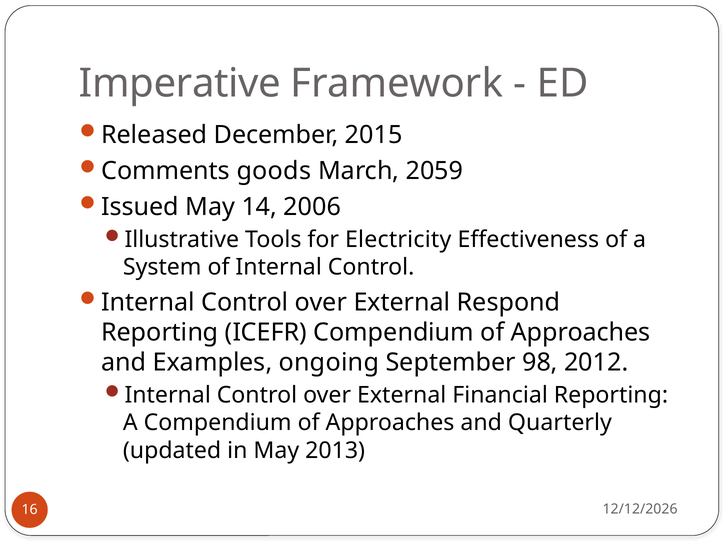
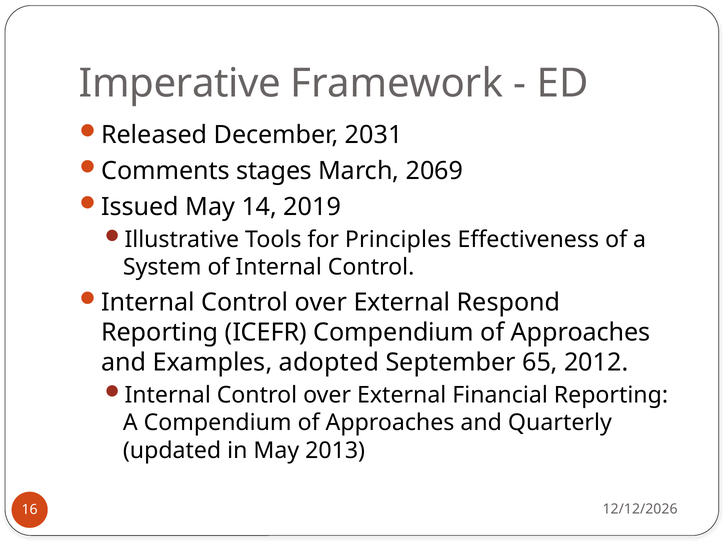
2015: 2015 -> 2031
goods: goods -> stages
2059: 2059 -> 2069
2006: 2006 -> 2019
Electricity: Electricity -> Principles
ongoing: ongoing -> adopted
98: 98 -> 65
